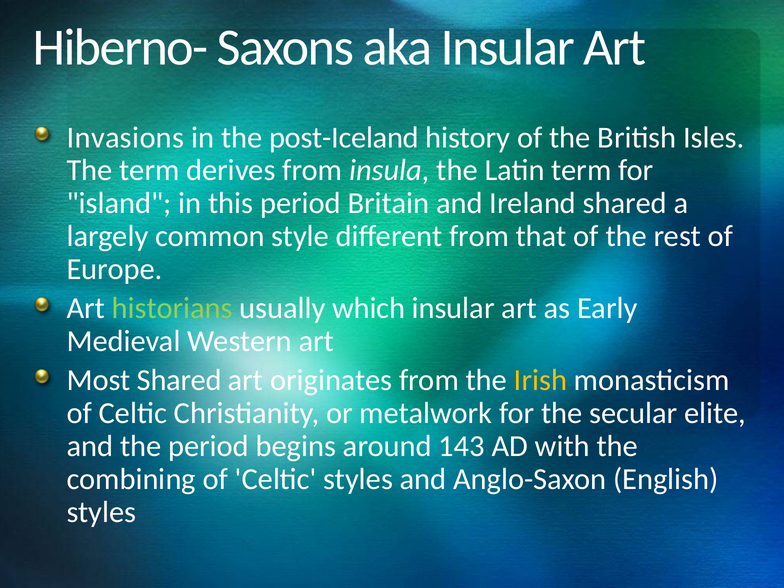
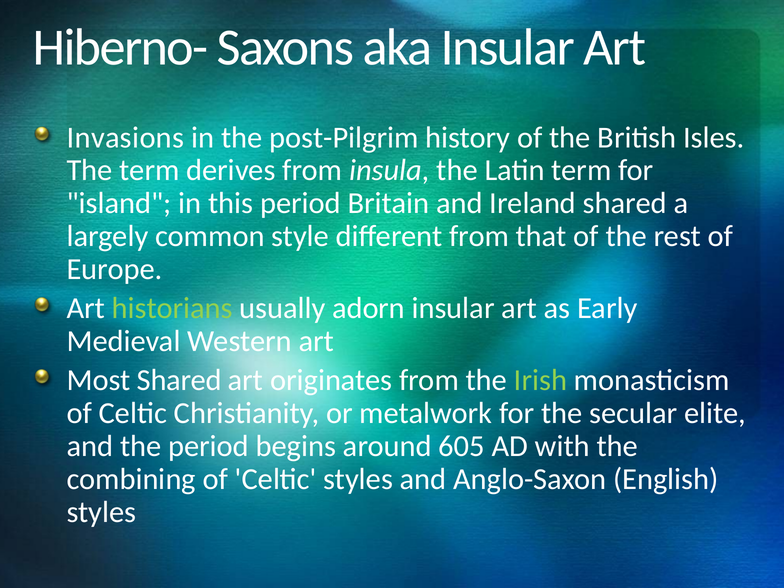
post-Iceland: post-Iceland -> post-Pilgrim
which: which -> adorn
Irish colour: yellow -> light green
143: 143 -> 605
